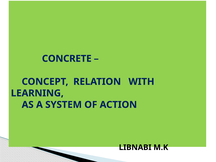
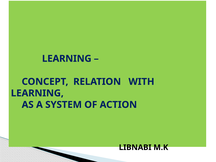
CONCRETE at (67, 59): CONCRETE -> LEARNING
